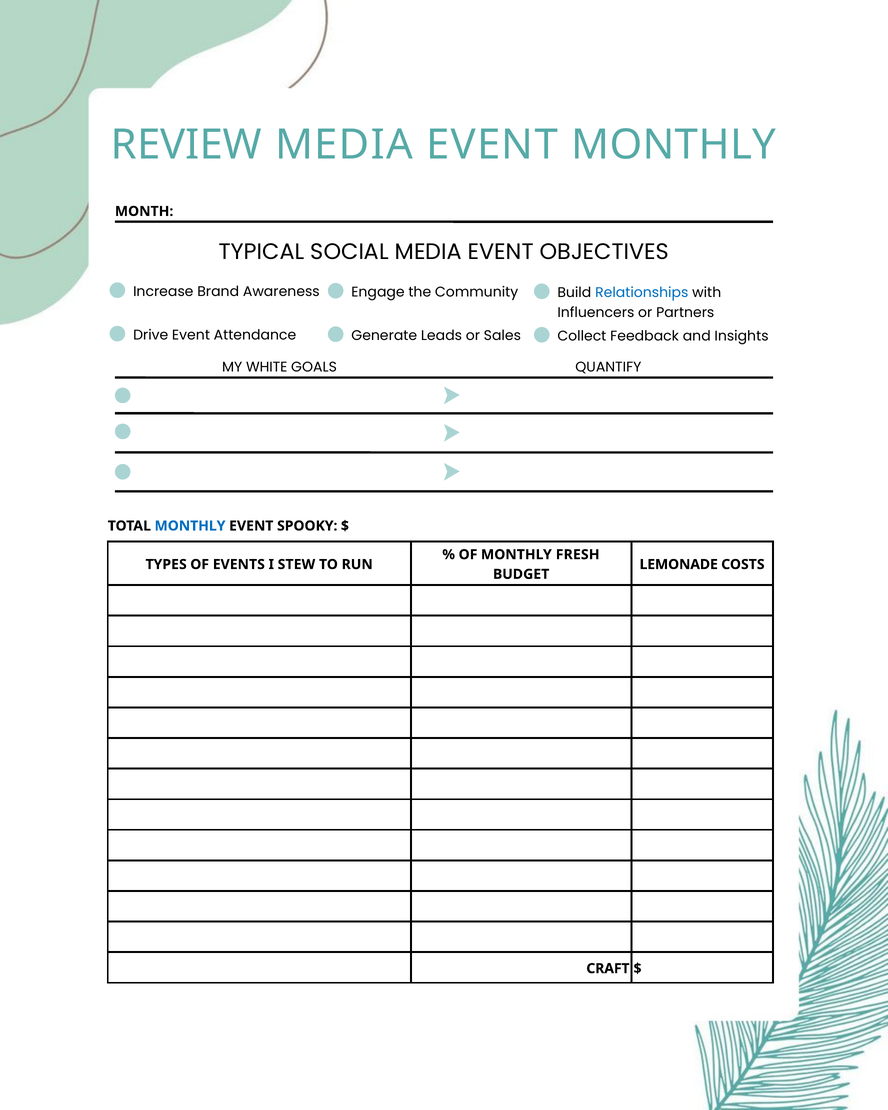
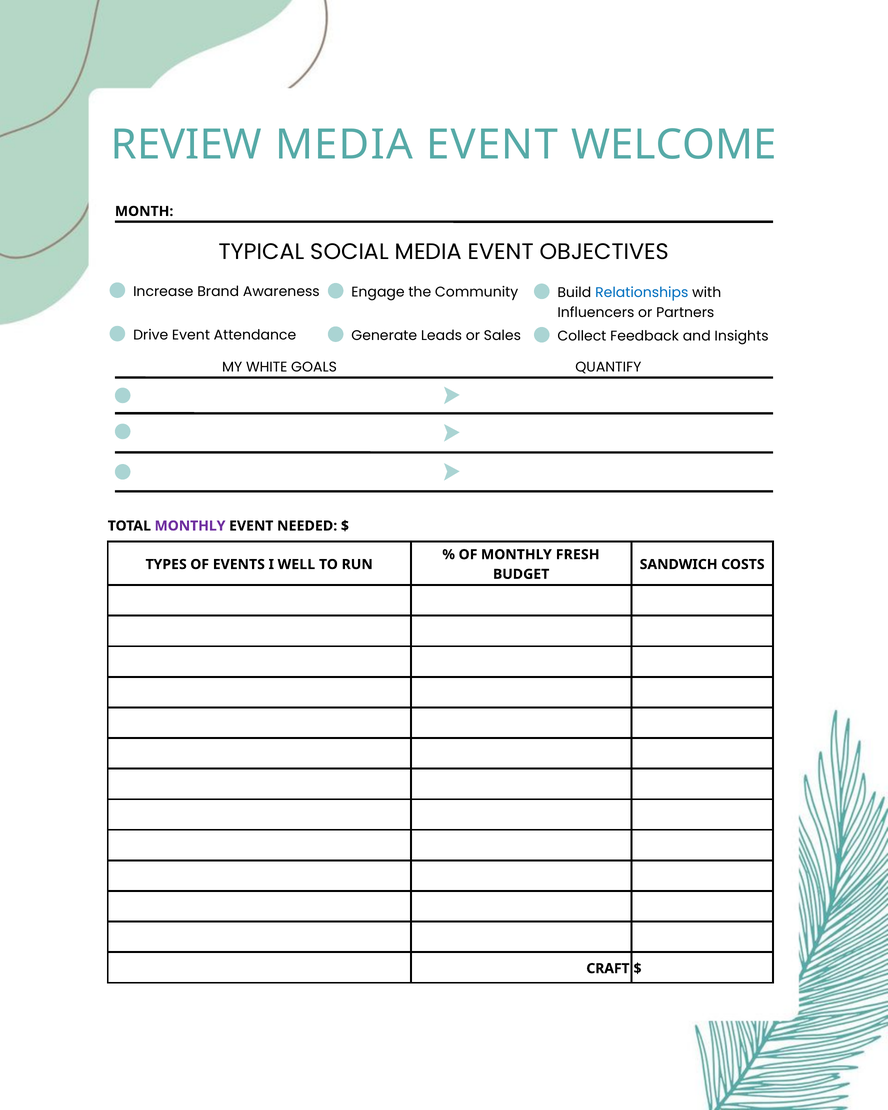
EVENT MONTHLY: MONTHLY -> WELCOME
MONTHLY at (190, 526) colour: blue -> purple
SPOOKY: SPOOKY -> NEEDED
STEW: STEW -> WELL
LEMONADE: LEMONADE -> SANDWICH
